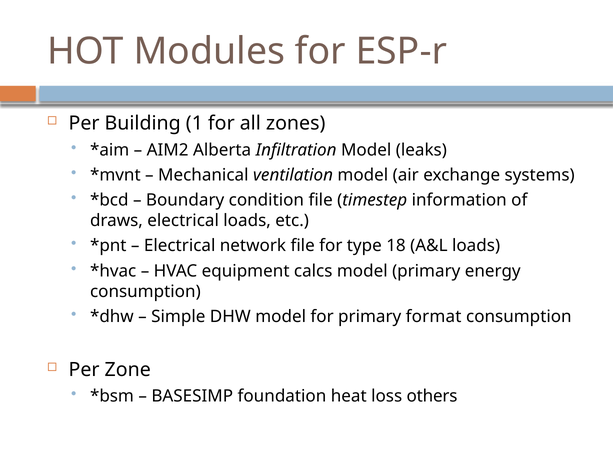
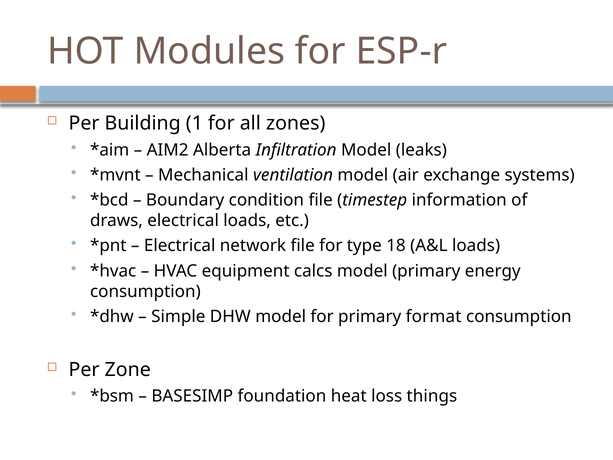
others: others -> things
